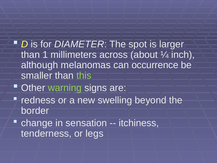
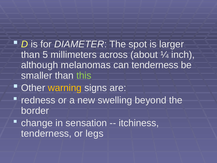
1: 1 -> 5
can occurrence: occurrence -> tenderness
warning colour: light green -> yellow
